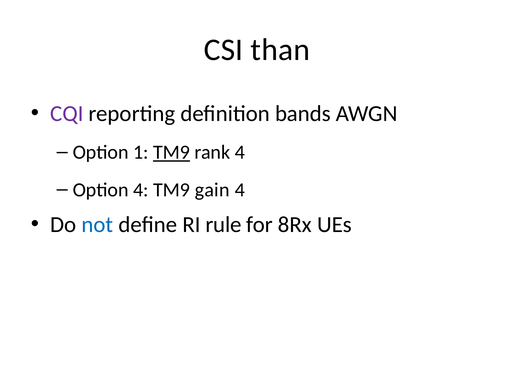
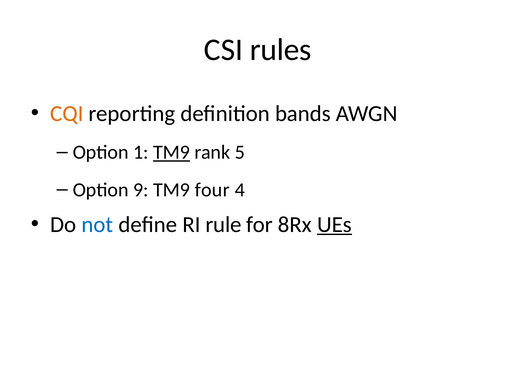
than: than -> rules
CQI colour: purple -> orange
rank 4: 4 -> 5
Option 4: 4 -> 9
gain: gain -> four
UEs underline: none -> present
